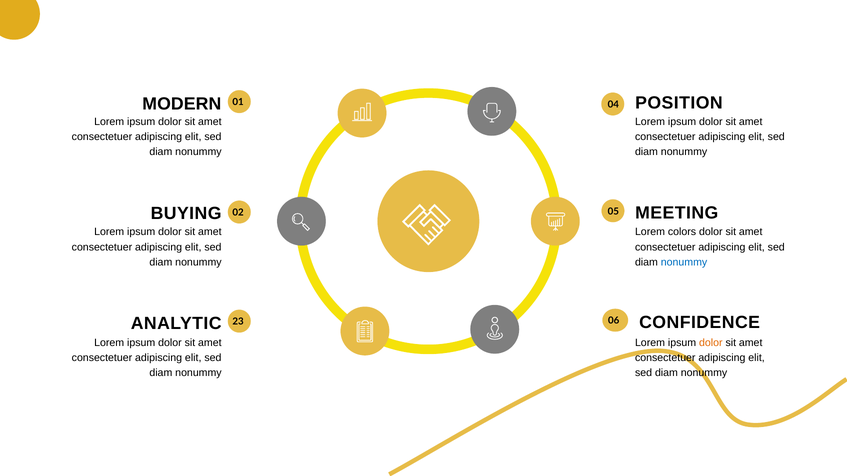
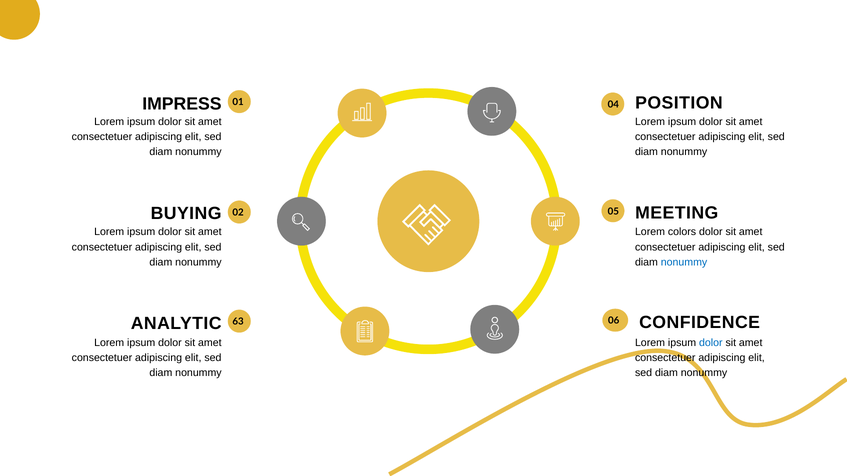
MODERN: MODERN -> IMPRESS
23: 23 -> 63
dolor at (711, 343) colour: orange -> blue
